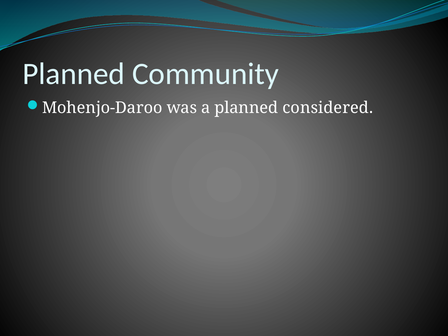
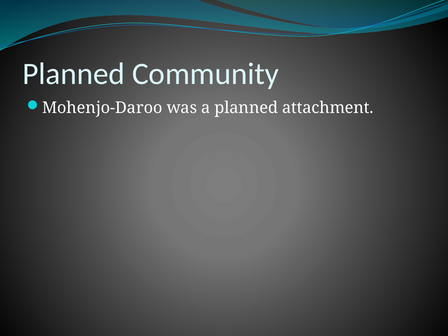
considered: considered -> attachment
